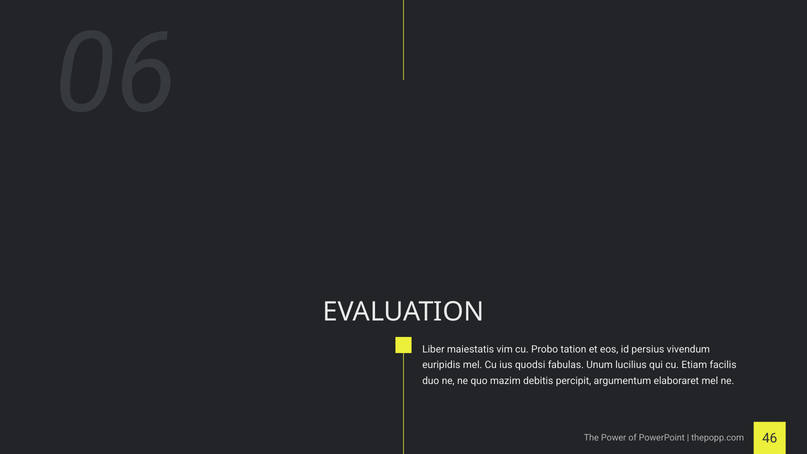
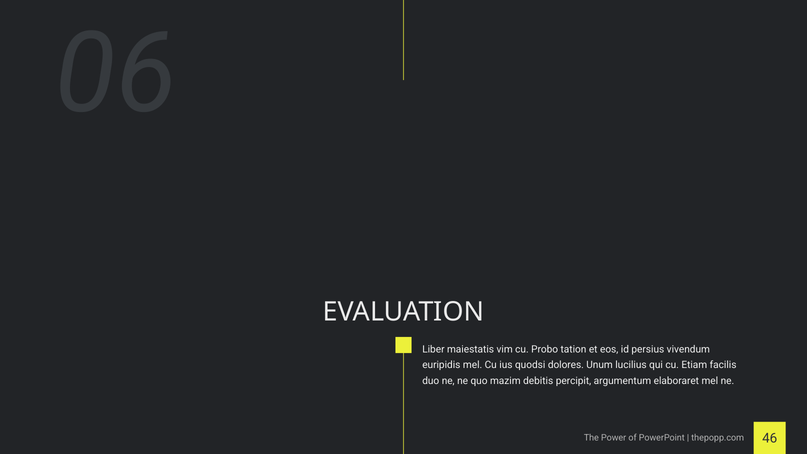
fabulas: fabulas -> dolores
